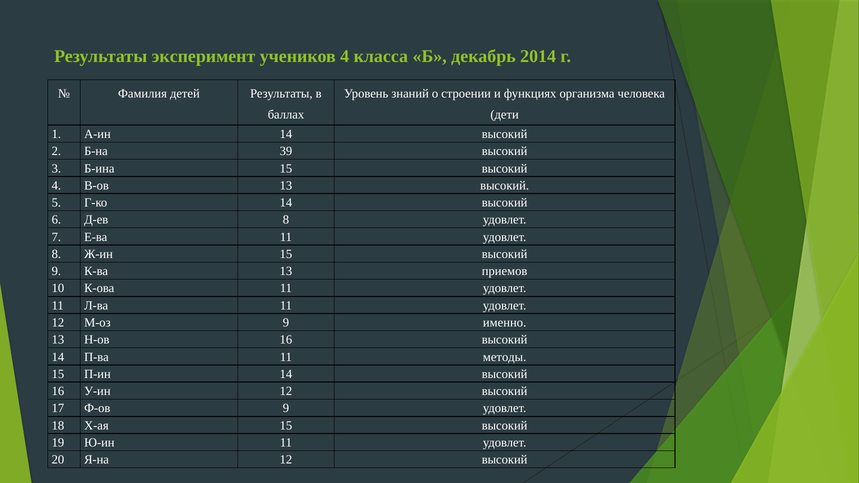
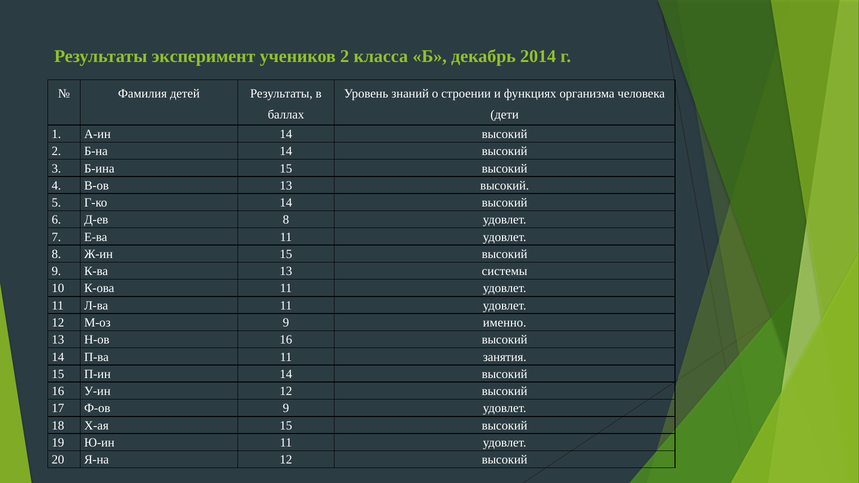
учеников 4: 4 -> 2
Б-на 39: 39 -> 14
приемов: приемов -> системы
методы: методы -> занятия
